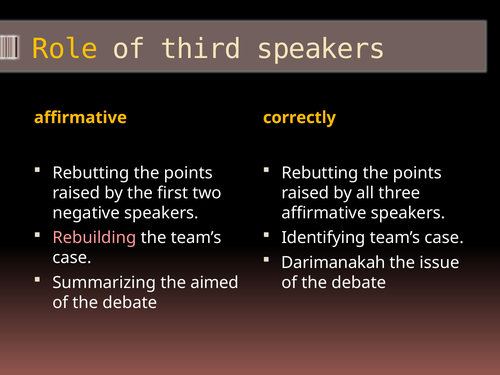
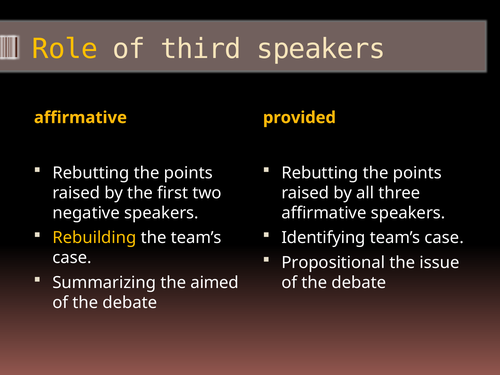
correctly: correctly -> provided
Rebuilding colour: pink -> yellow
Darimanakah: Darimanakah -> Propositional
